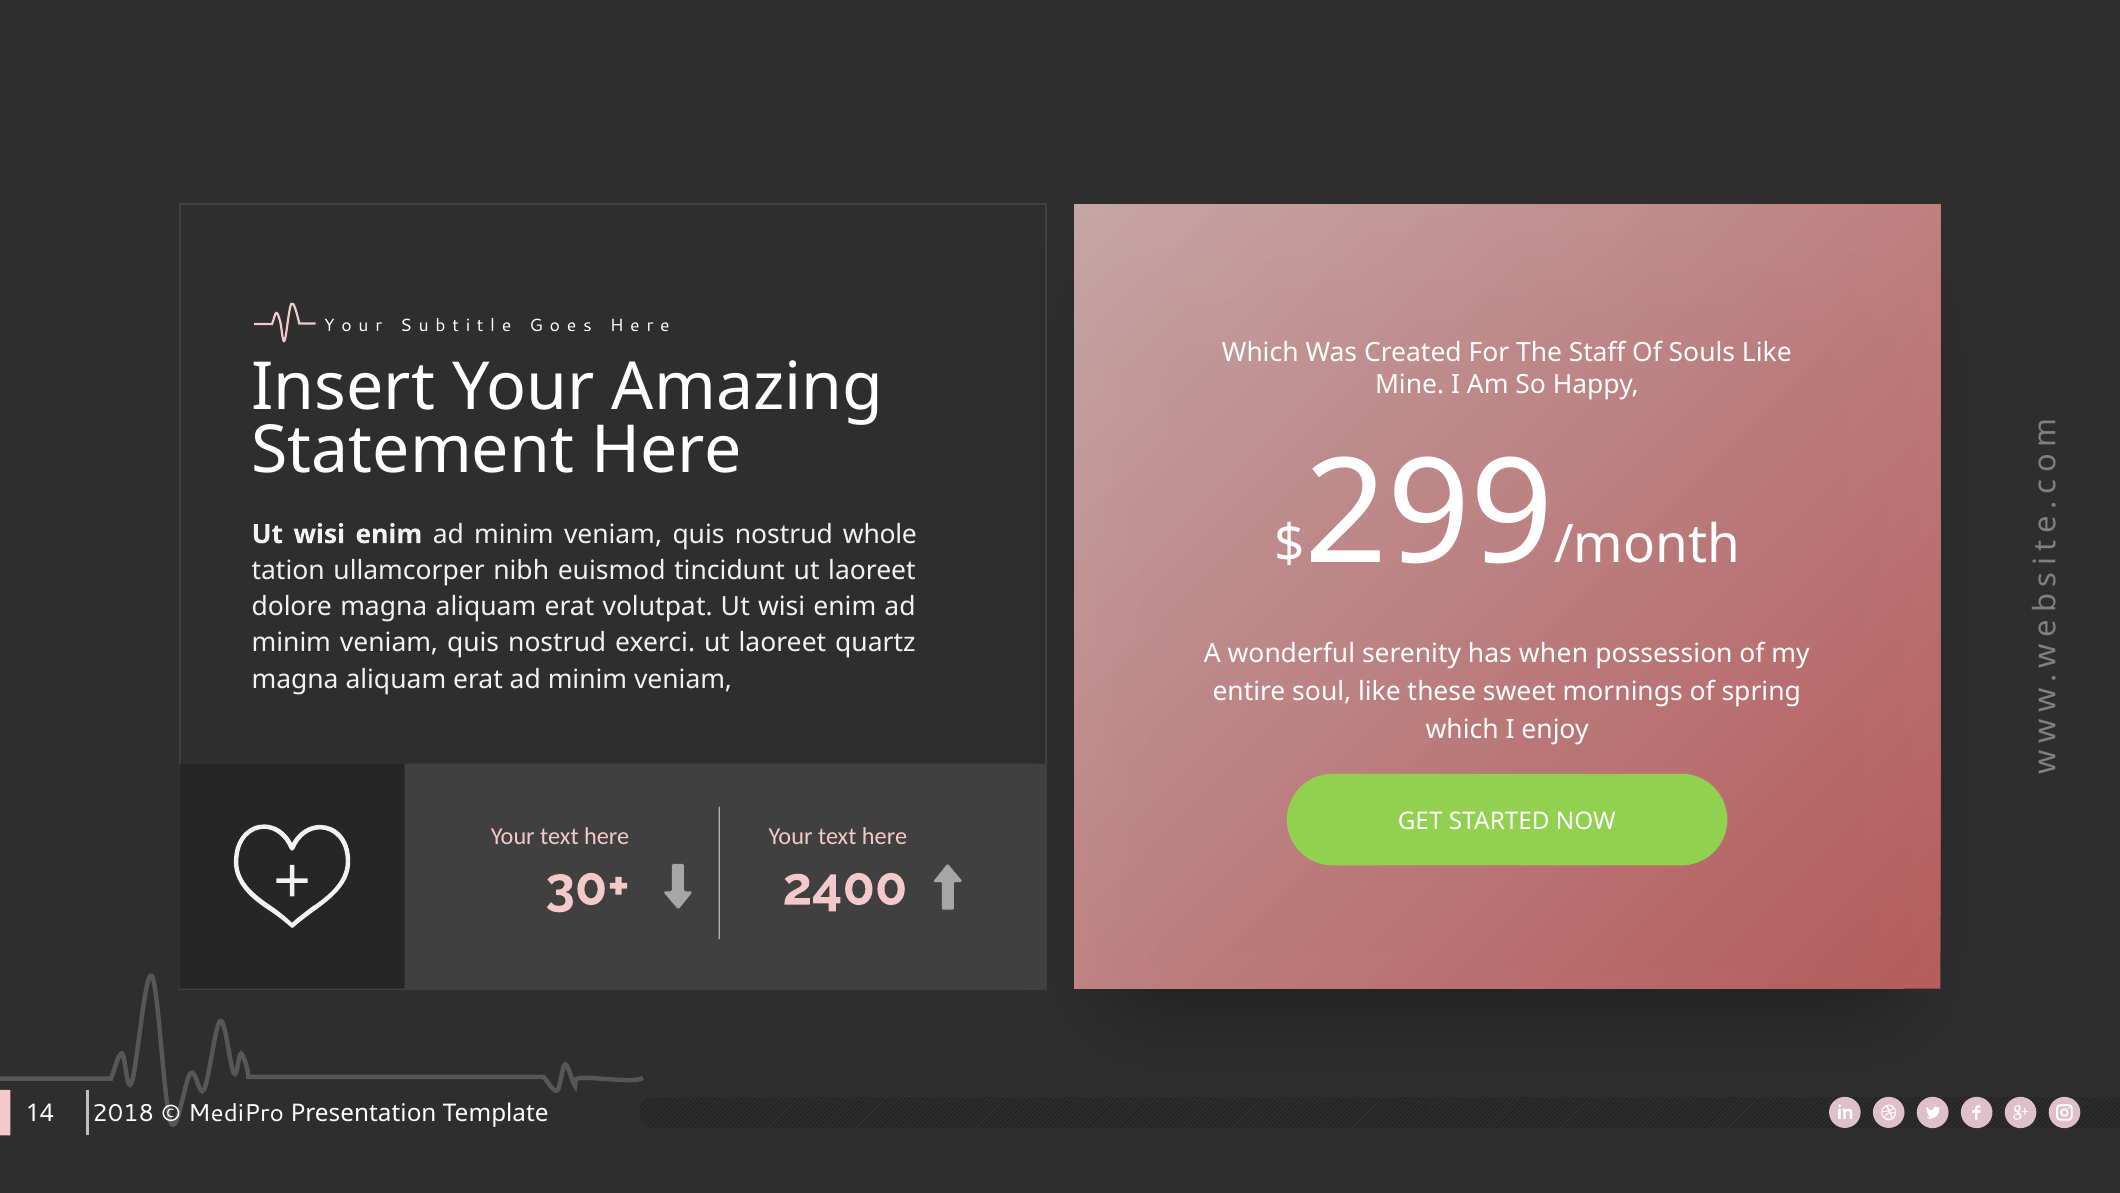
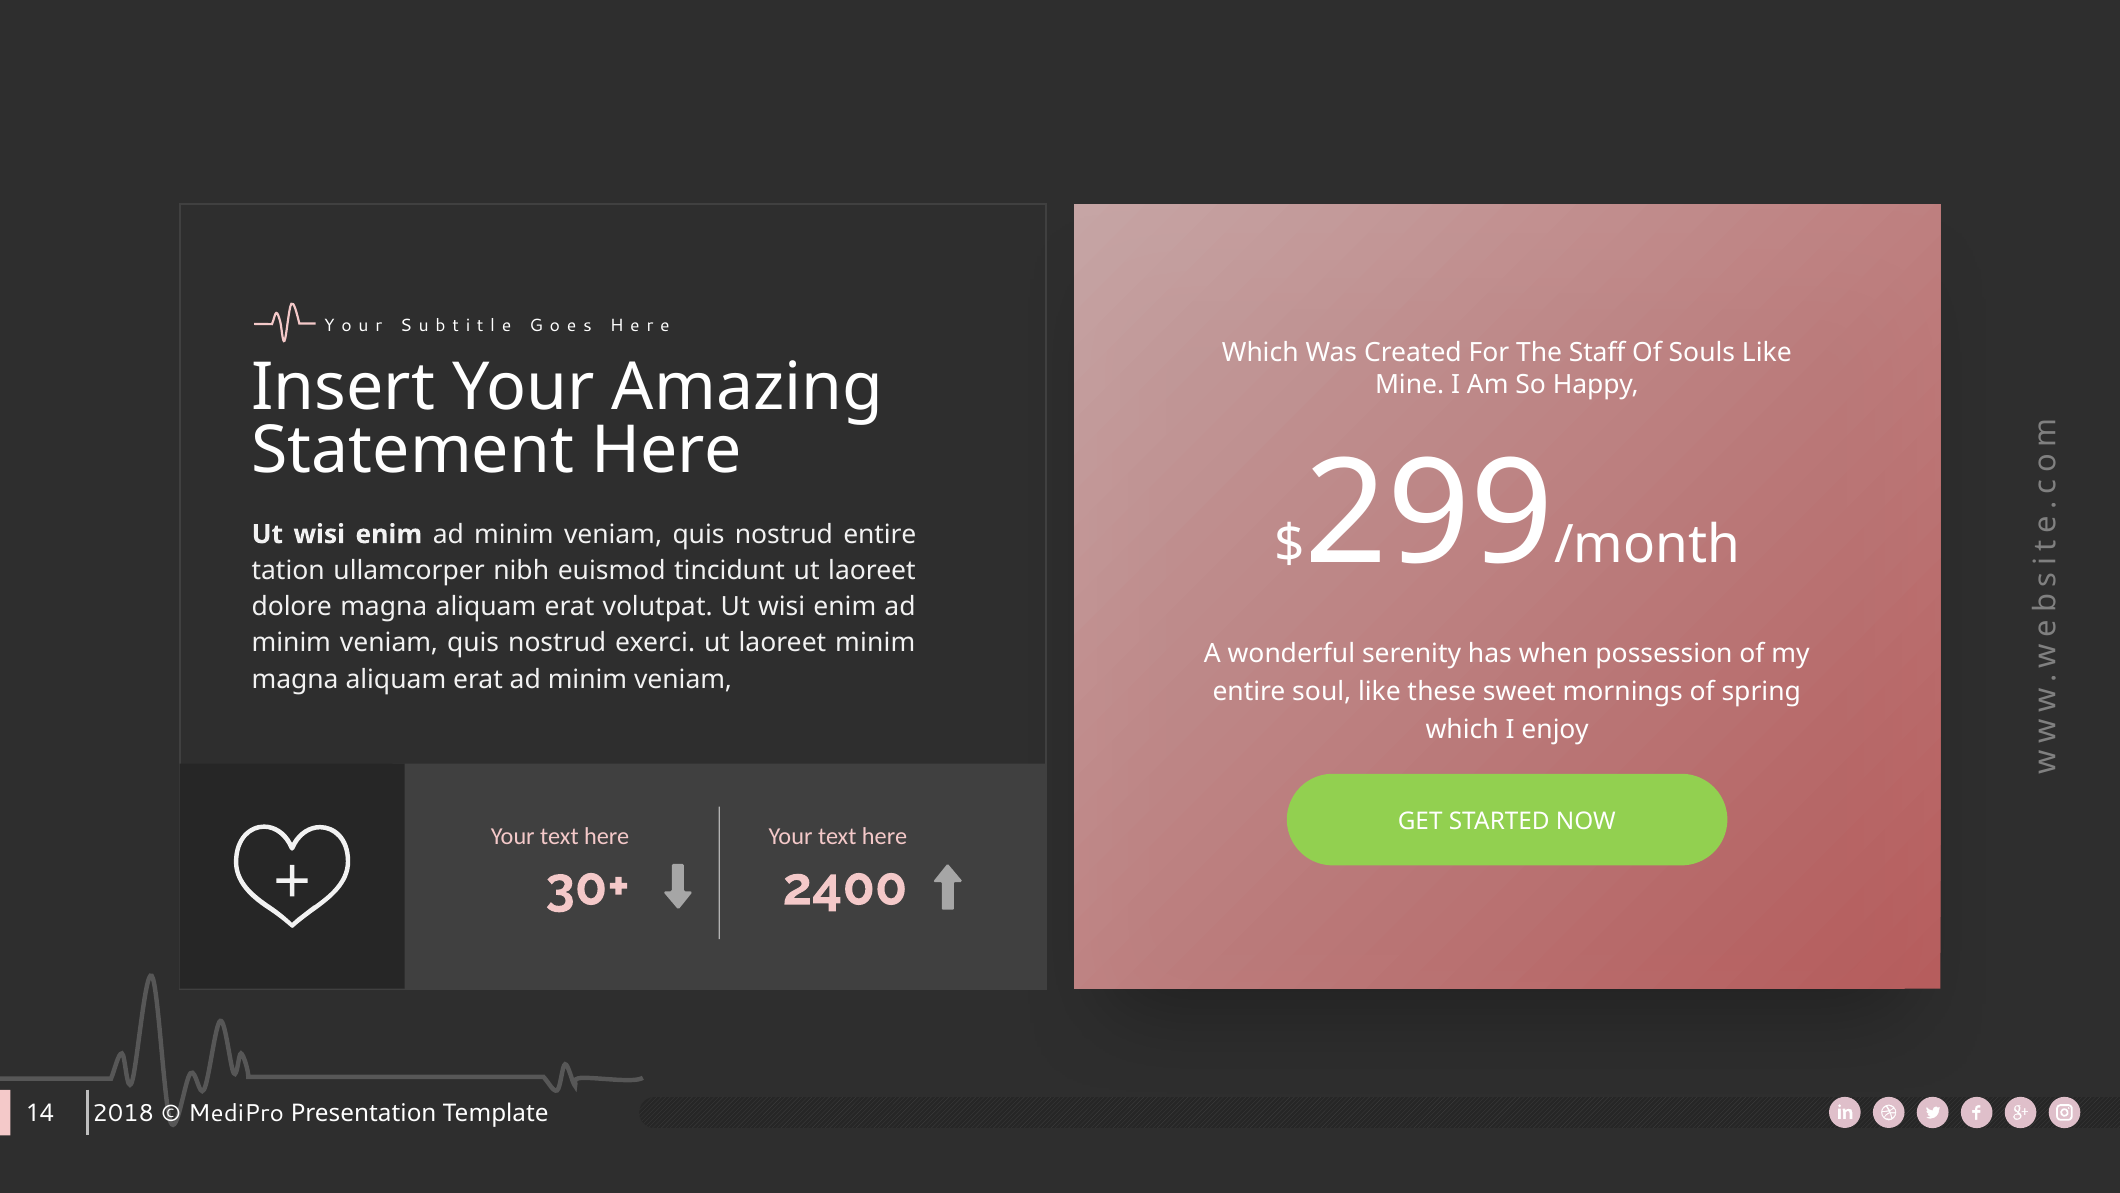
nostrud whole: whole -> entire
laoreet quartz: quartz -> minim
